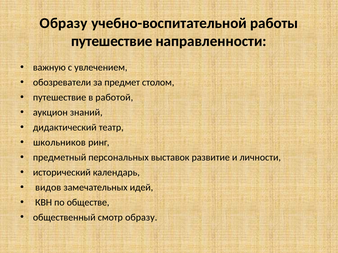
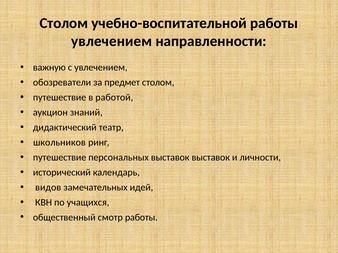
Образу at (64, 23): Образу -> Столом
путешествие at (112, 41): путешествие -> увлечением
предметный at (60, 158): предметный -> путешествие
выставок развитие: развитие -> выставок
обществе: обществе -> учащихся
смотр образу: образу -> работы
